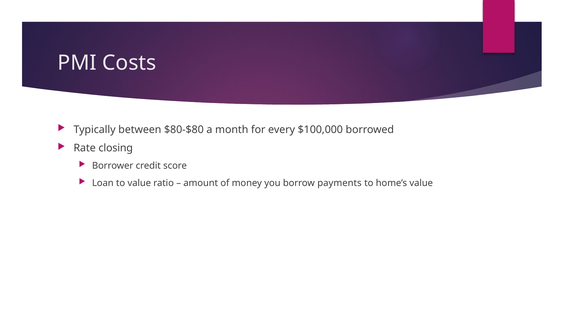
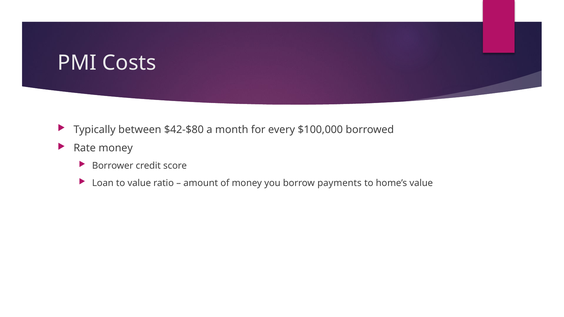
$80-$80: $80-$80 -> $42-$80
Rate closing: closing -> money
